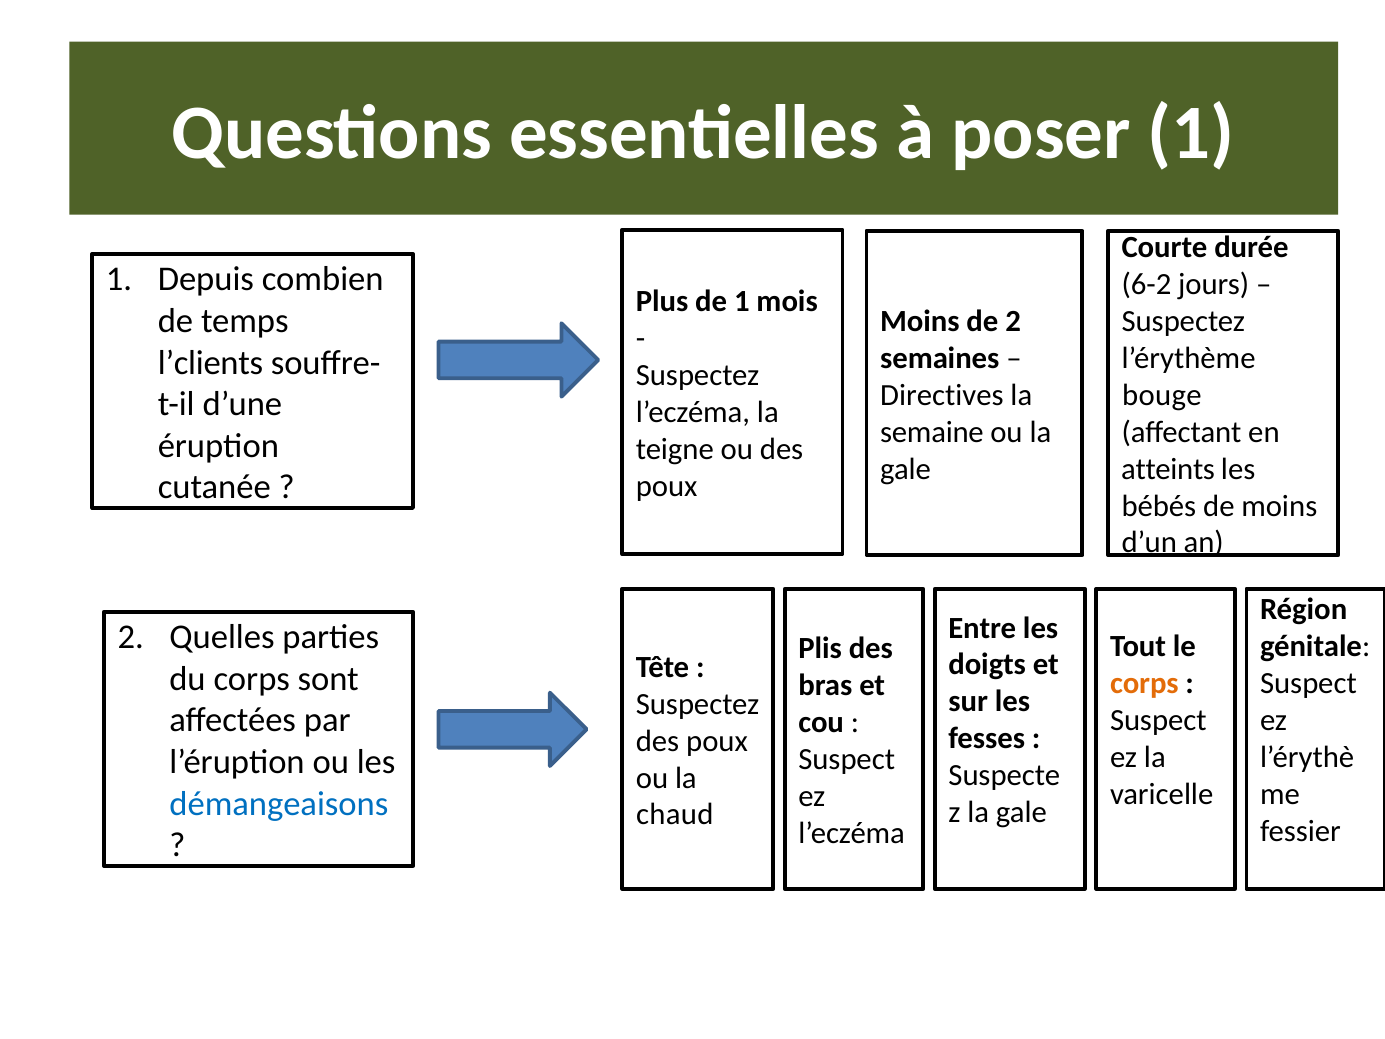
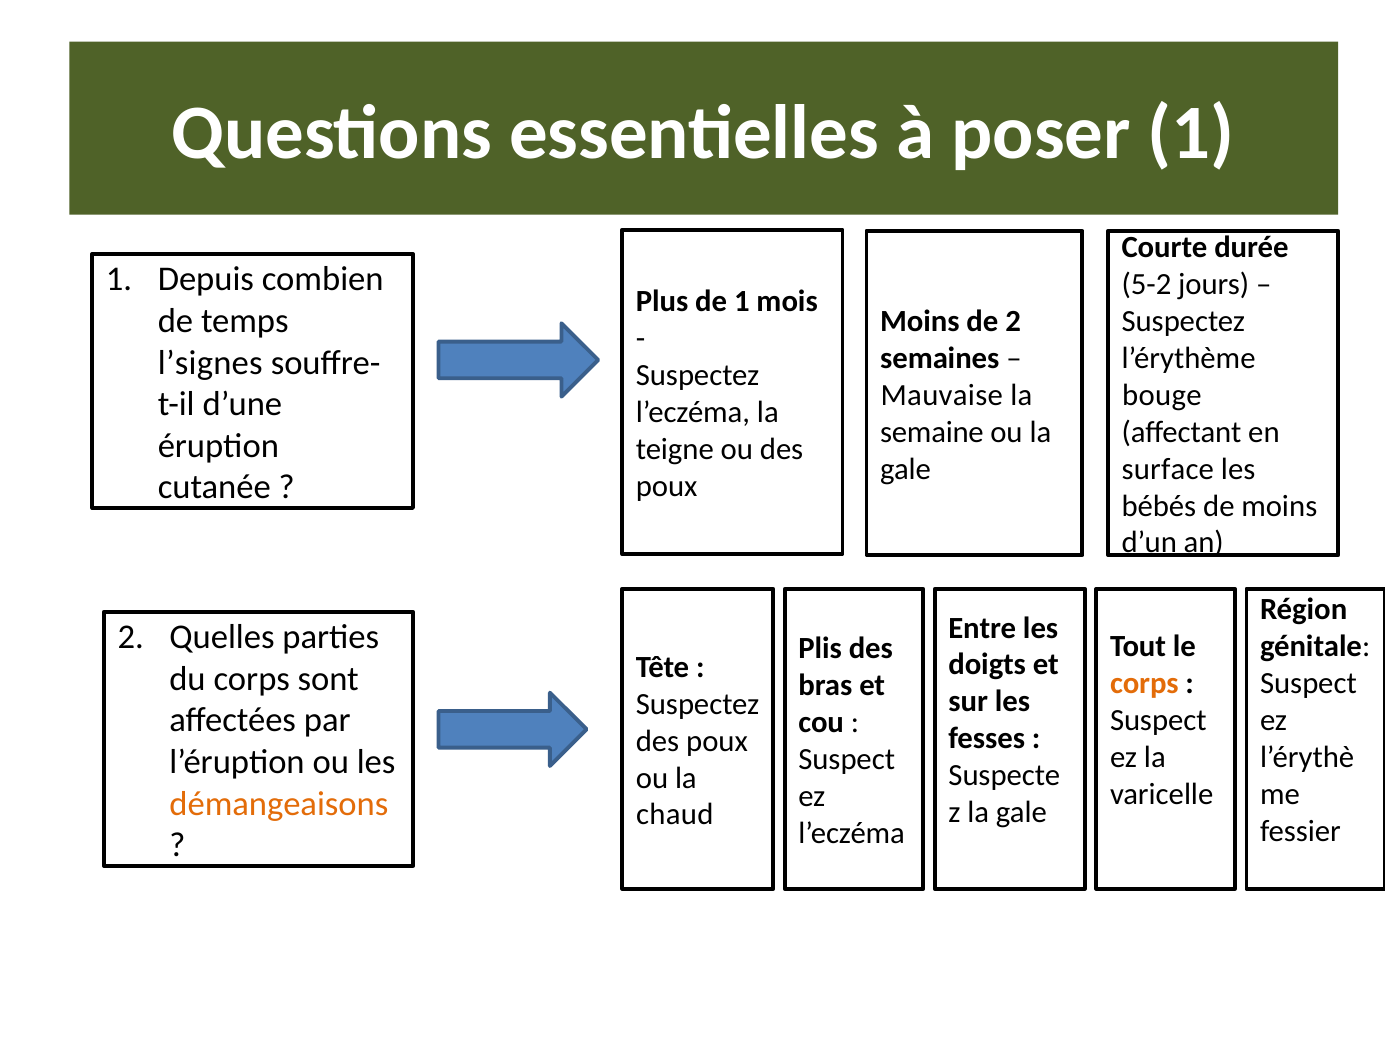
6-2: 6-2 -> 5-2
l’clients: l’clients -> l’signes
Directives: Directives -> Mauvaise
atteints: atteints -> surface
démangeaisons colour: blue -> orange
